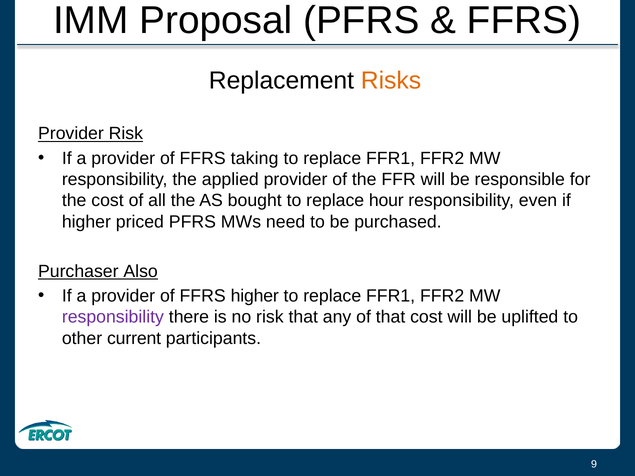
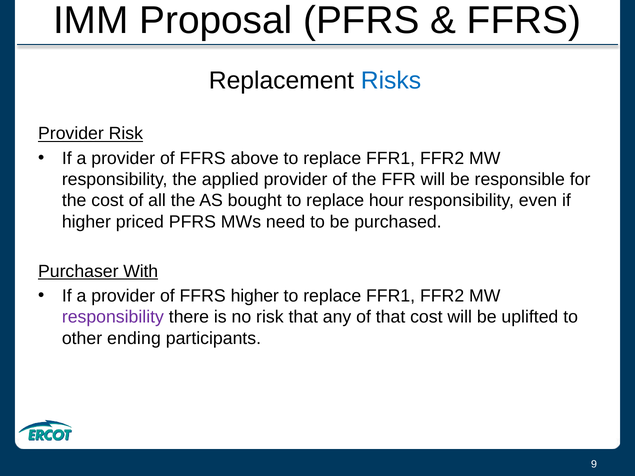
Risks colour: orange -> blue
taking: taking -> above
Also: Also -> With
current: current -> ending
